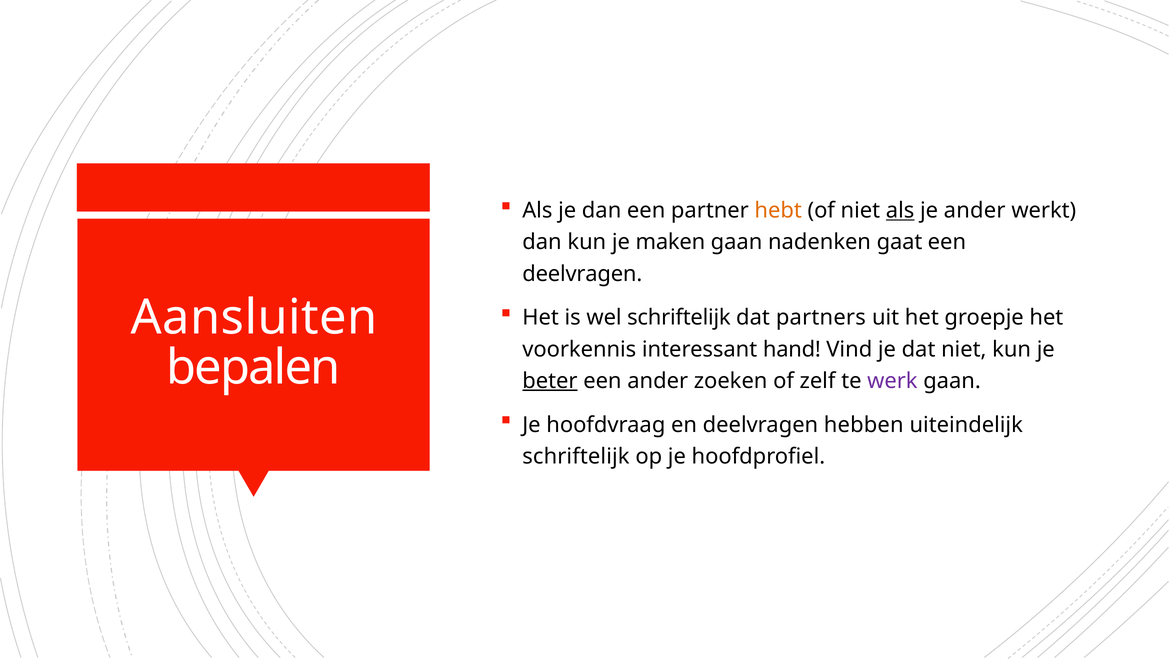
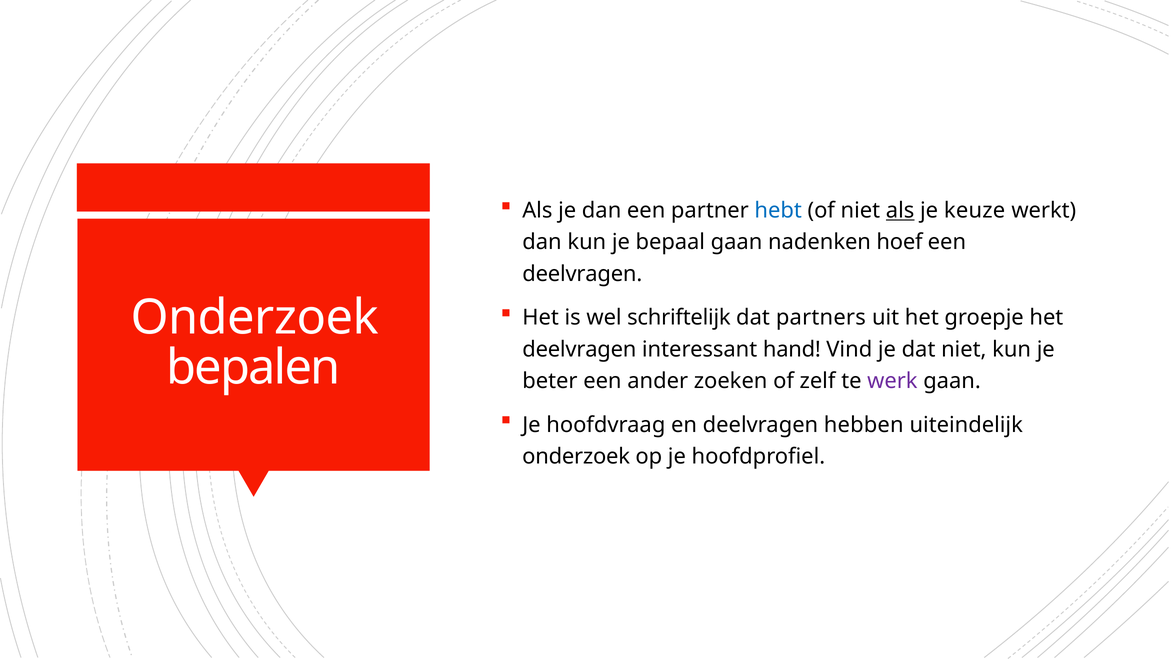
hebt colour: orange -> blue
je ander: ander -> keuze
maken: maken -> bepaal
gaat: gaat -> hoef
Aansluiten at (254, 318): Aansluiten -> Onderzoek
voorkennis at (579, 349): voorkennis -> deelvragen
beter underline: present -> none
schriftelijk at (576, 456): schriftelijk -> onderzoek
